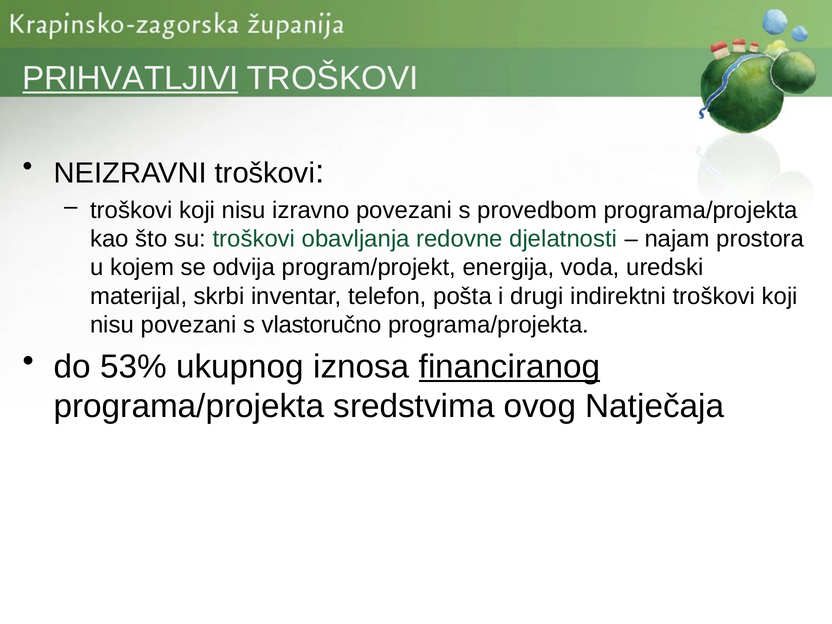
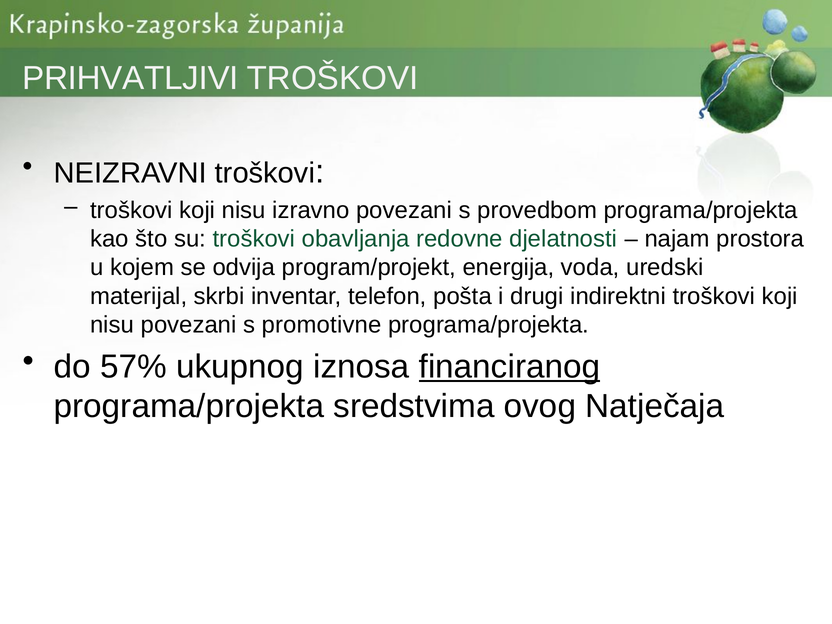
PRIHVATLJIVI underline: present -> none
vlastoručno: vlastoručno -> promotivne
53%: 53% -> 57%
